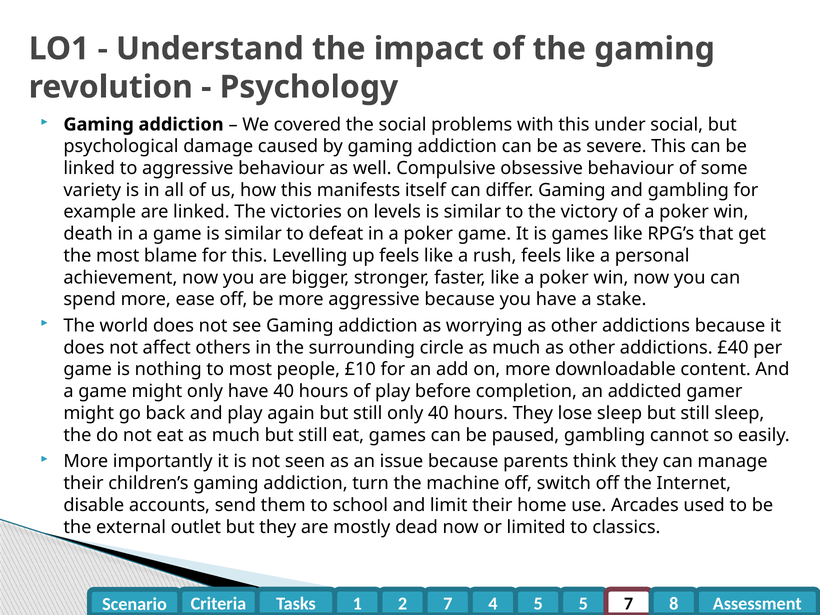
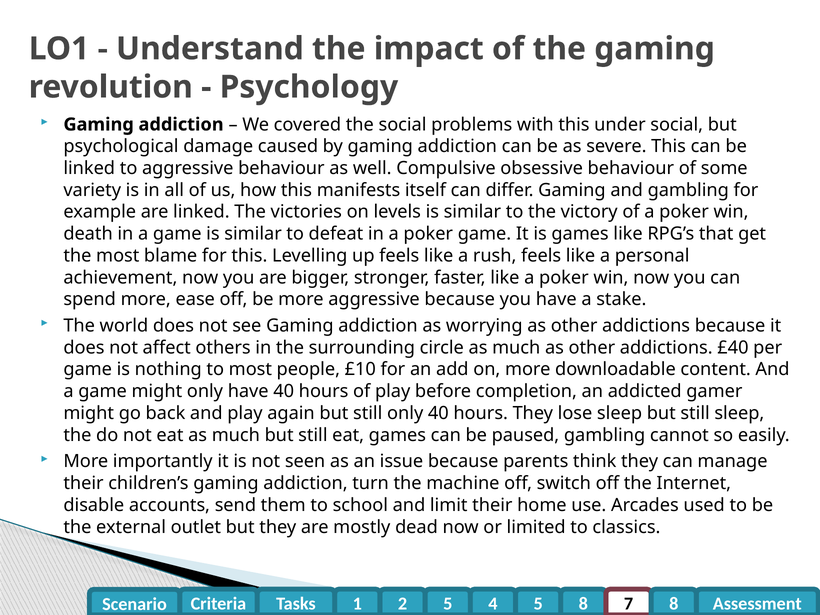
2 7: 7 -> 5
5 5: 5 -> 8
